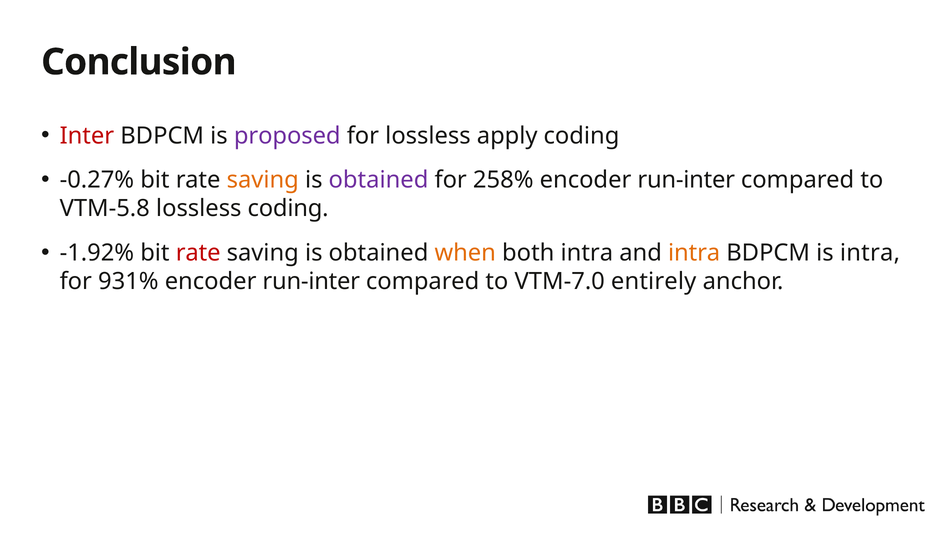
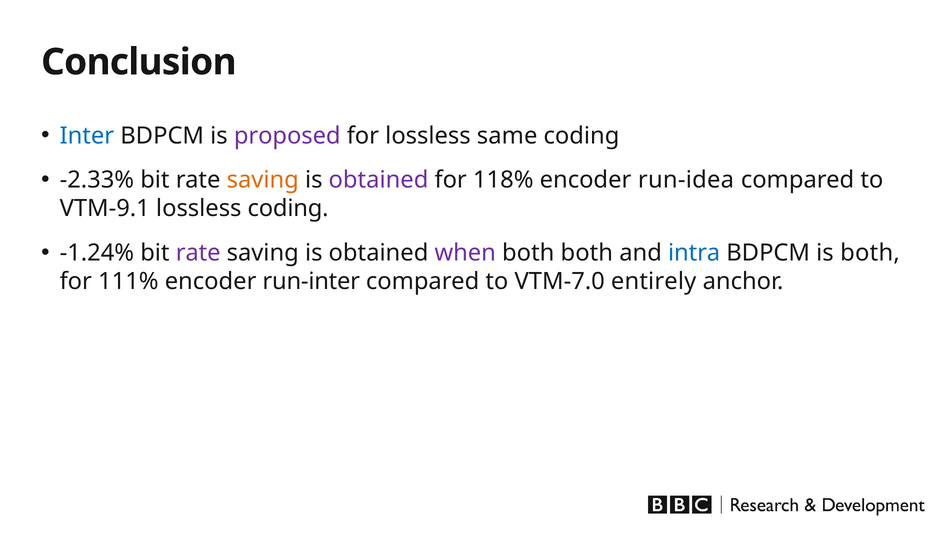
Inter colour: red -> blue
apply: apply -> same
-0.27%: -0.27% -> -2.33%
258%: 258% -> 118%
run-inter at (686, 180): run-inter -> run-idea
VTM-5.8: VTM-5.8 -> VTM-9.1
-1.92%: -1.92% -> -1.24%
rate at (198, 253) colour: red -> purple
when colour: orange -> purple
both intra: intra -> both
intra at (694, 253) colour: orange -> blue
is intra: intra -> both
931%: 931% -> 111%
